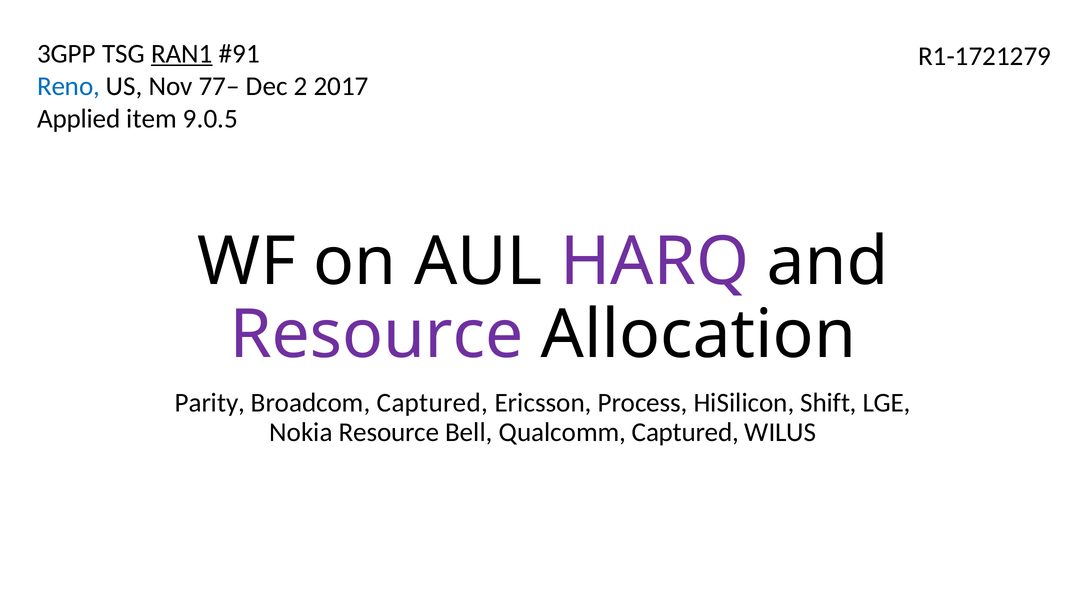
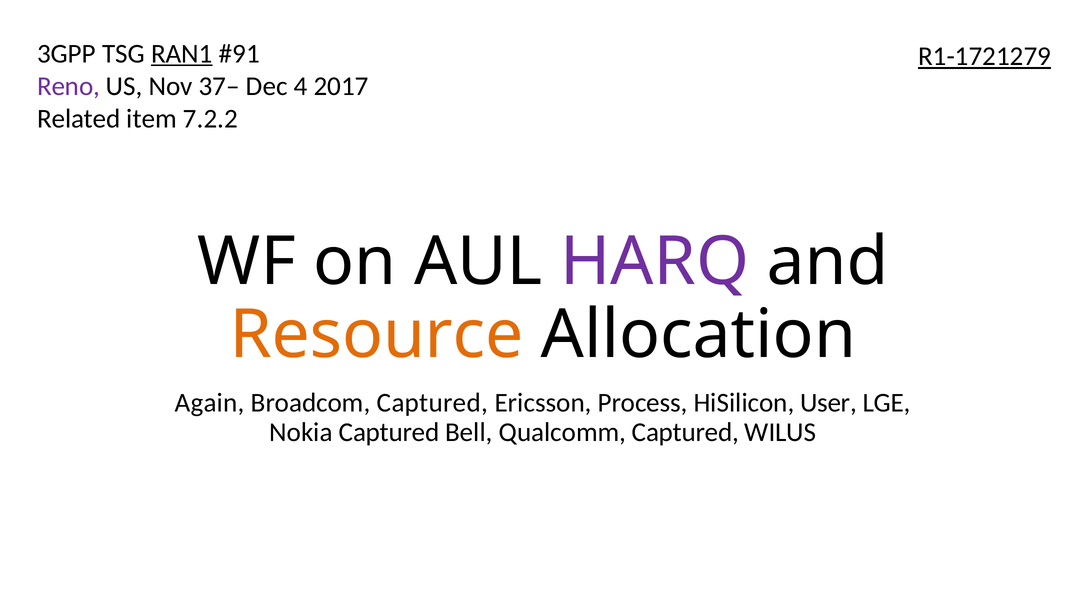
R1-1721279 underline: none -> present
Reno colour: blue -> purple
77–: 77– -> 37–
2: 2 -> 4
Applied: Applied -> Related
9.0.5: 9.0.5 -> 7.2.2
Resource at (377, 335) colour: purple -> orange
Parity: Parity -> Again
Shift: Shift -> User
Nokia Resource: Resource -> Captured
